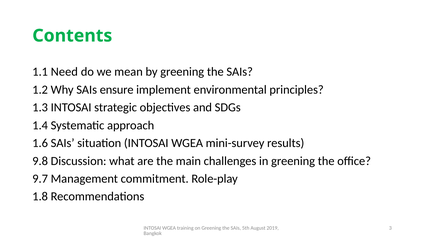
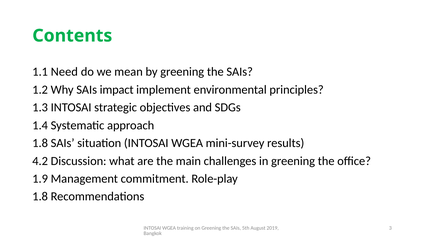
ensure: ensure -> impact
1.6 at (40, 143): 1.6 -> 1.8
9.8: 9.8 -> 4.2
9.7: 9.7 -> 1.9
